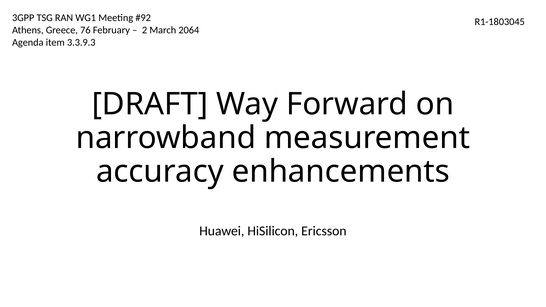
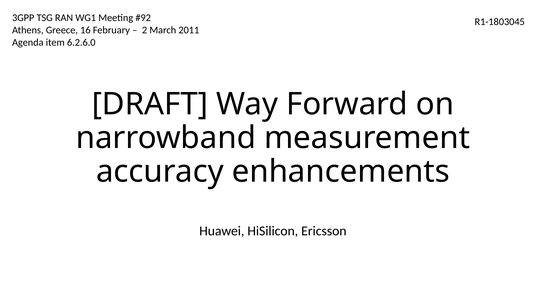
76: 76 -> 16
2064: 2064 -> 2011
3.3.9.3: 3.3.9.3 -> 6.2.6.0
